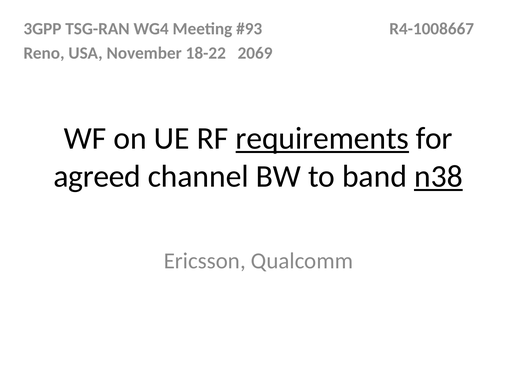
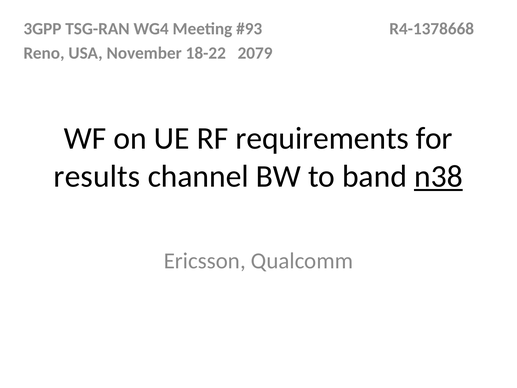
R4-1008667: R4-1008667 -> R4-1378668
2069: 2069 -> 2079
requirements underline: present -> none
agreed: agreed -> results
